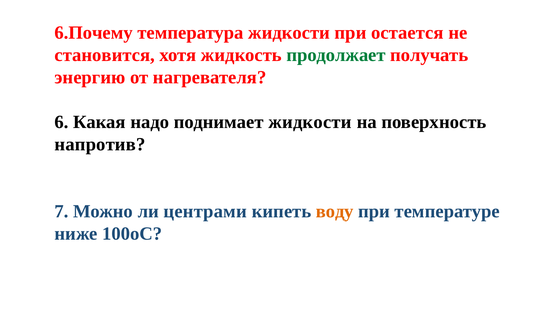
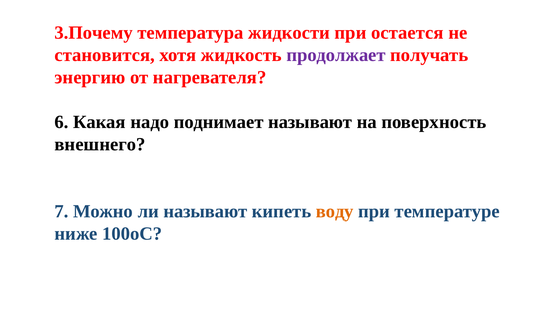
6.Почему: 6.Почему -> 3.Почему
продолжает colour: green -> purple
поднимает жидкости: жидкости -> называют
напротив: напротив -> внешнего
ли центрами: центрами -> называют
